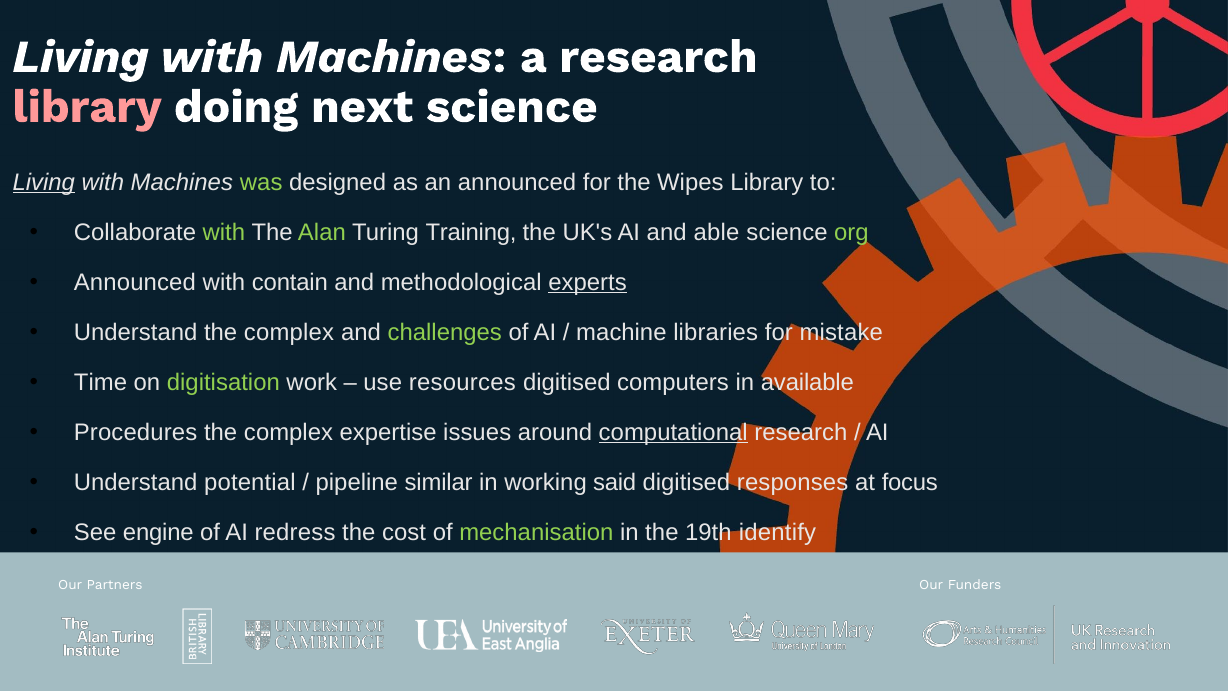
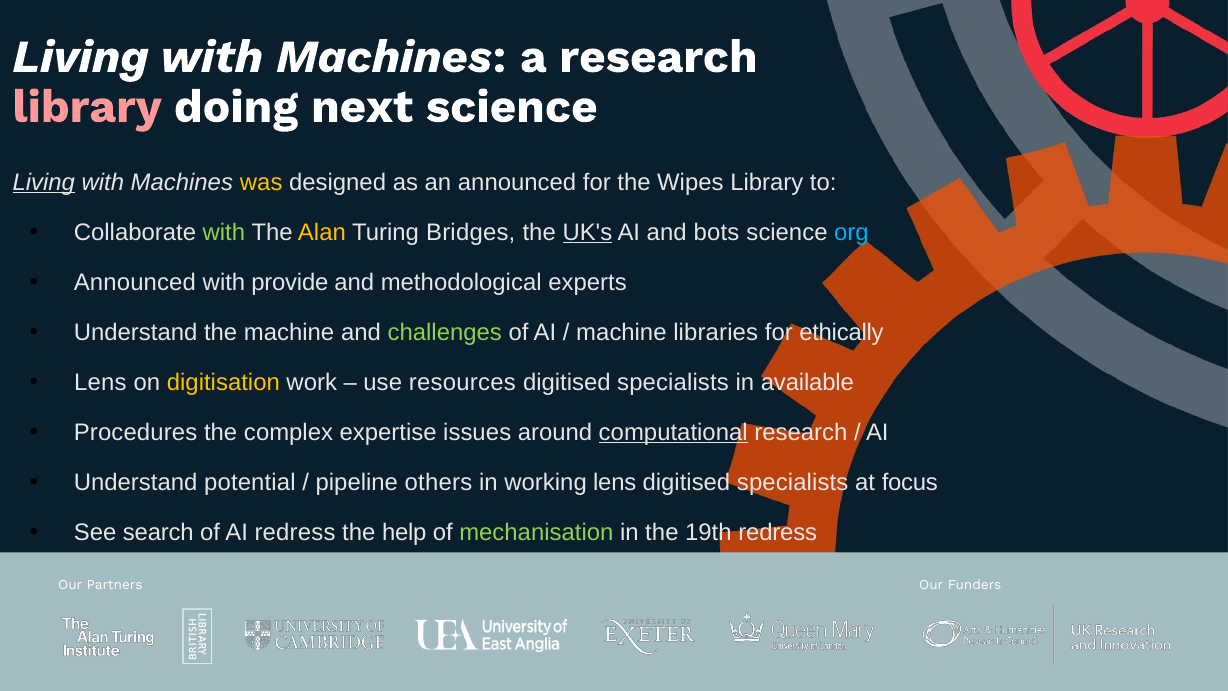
was colour: light green -> yellow
Alan colour: light green -> yellow
Training: Training -> Bridges
UK's underline: none -> present
able: able -> bots
org colour: light green -> light blue
contain: contain -> provide
experts underline: present -> none
Understand the complex: complex -> machine
mistake: mistake -> ethically
Time at (100, 382): Time -> Lens
digitisation colour: light green -> yellow
computers at (673, 382): computers -> specialists
similar: similar -> others
working said: said -> lens
responses at (793, 482): responses -> specialists
engine: engine -> search
cost: cost -> help
19th identify: identify -> redress
